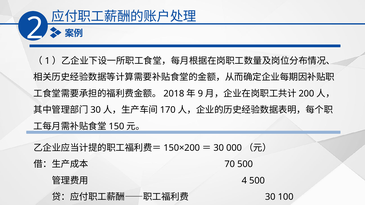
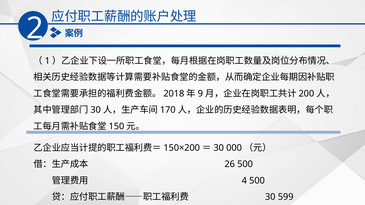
70: 70 -> 26
100: 100 -> 599
